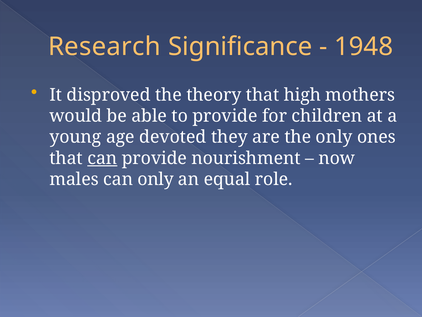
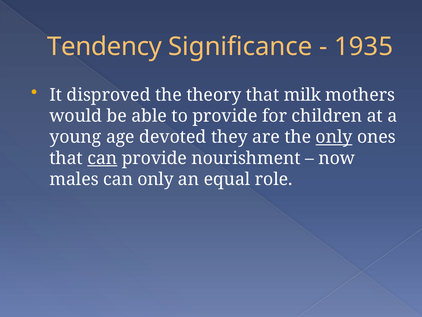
Research: Research -> Tendency
1948: 1948 -> 1935
high: high -> milk
only at (334, 137) underline: none -> present
